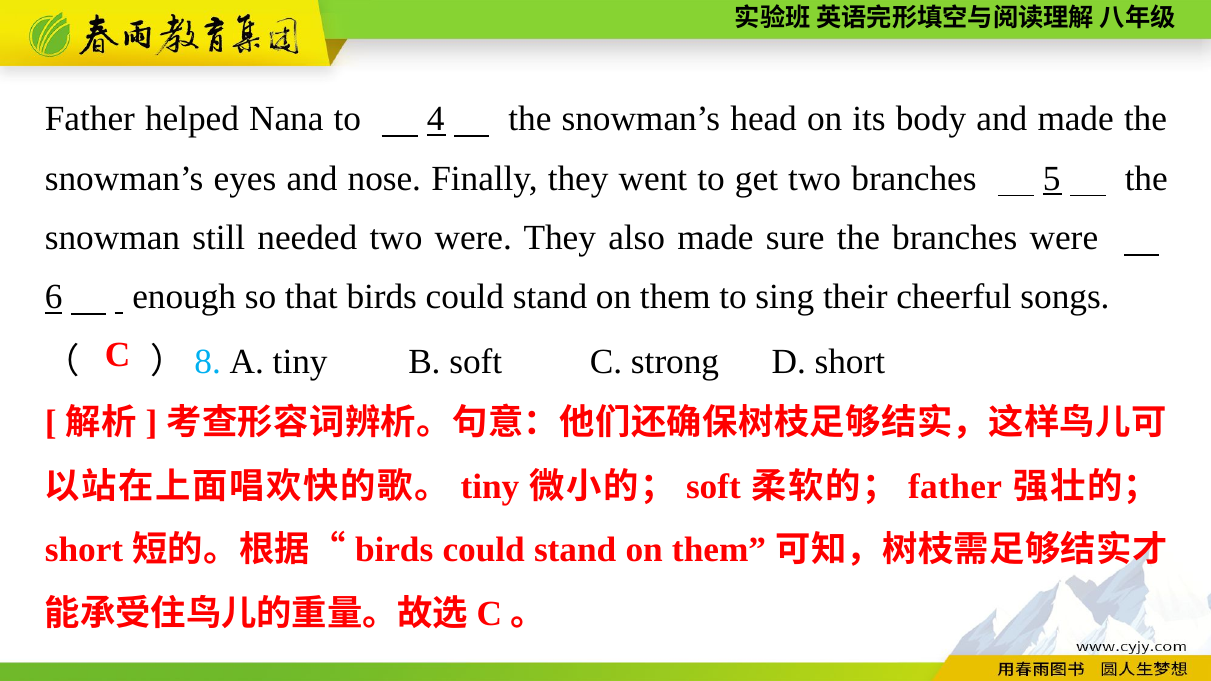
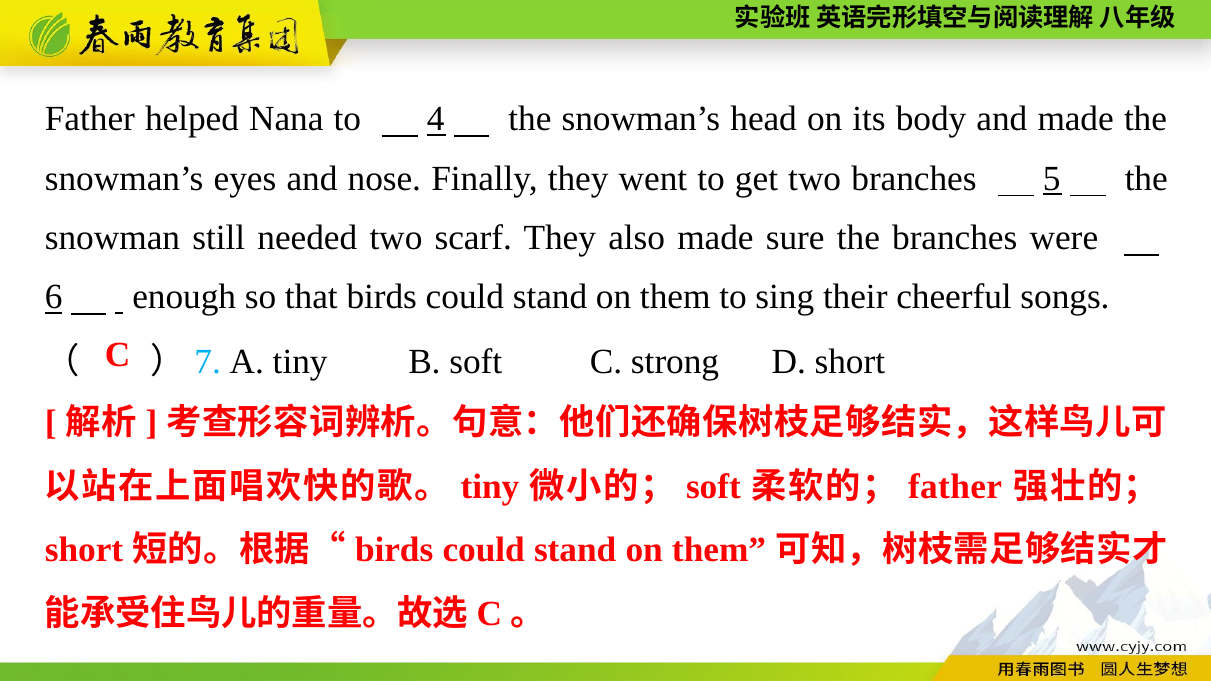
two were: were -> scarf
8: 8 -> 7
